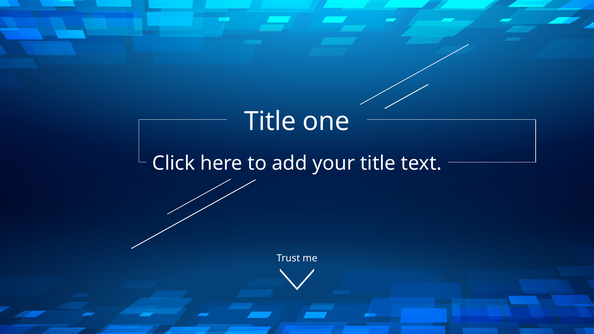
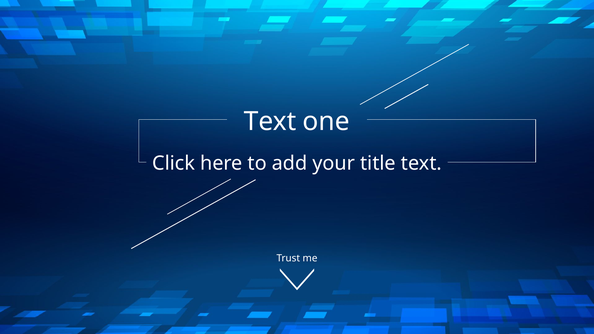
Title at (270, 121): Title -> Text
